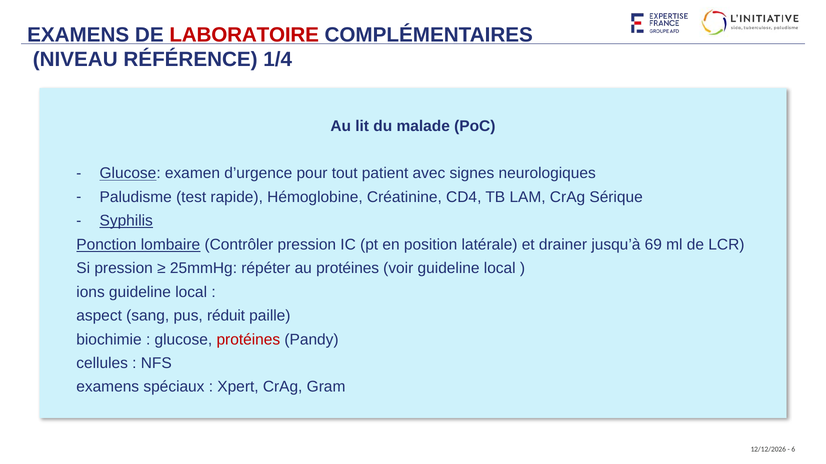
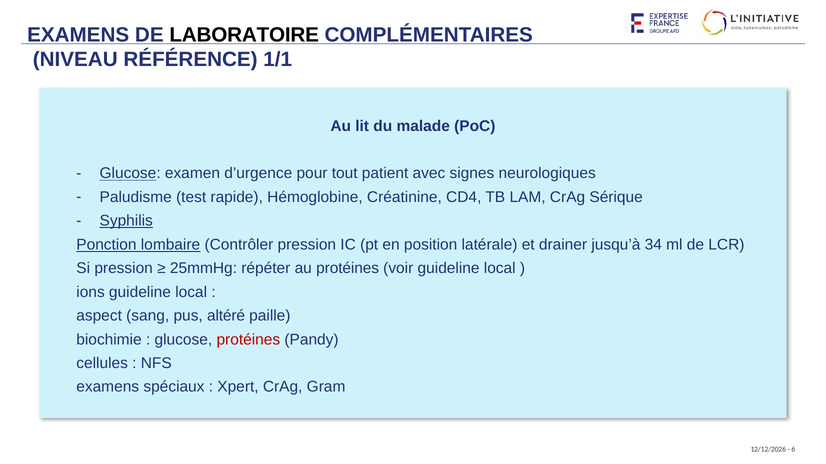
LABORATOIRE colour: red -> black
1/4: 1/4 -> 1/1
69: 69 -> 34
réduit: réduit -> altéré
